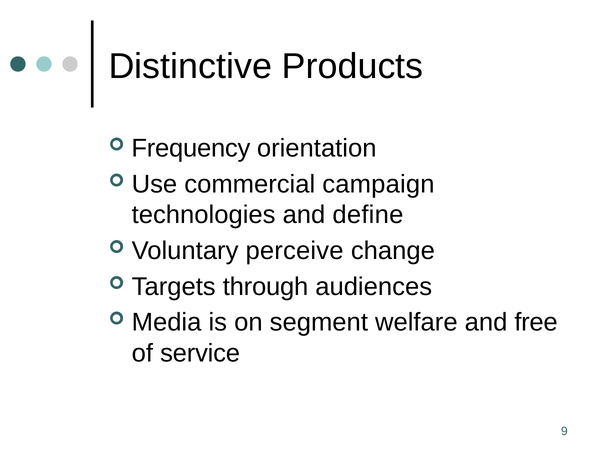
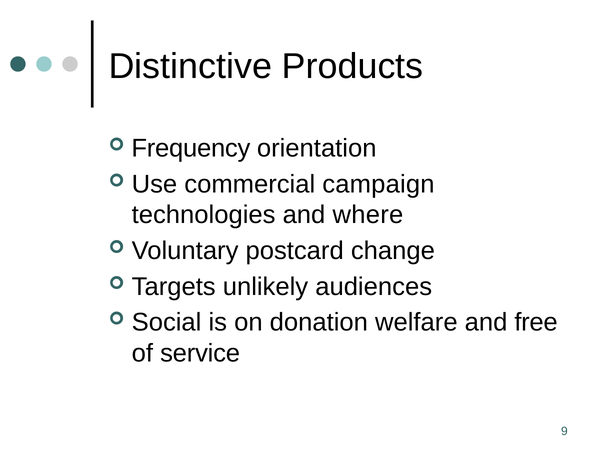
define: define -> where
perceive: perceive -> postcard
through: through -> unlikely
Media: Media -> Social
segment: segment -> donation
